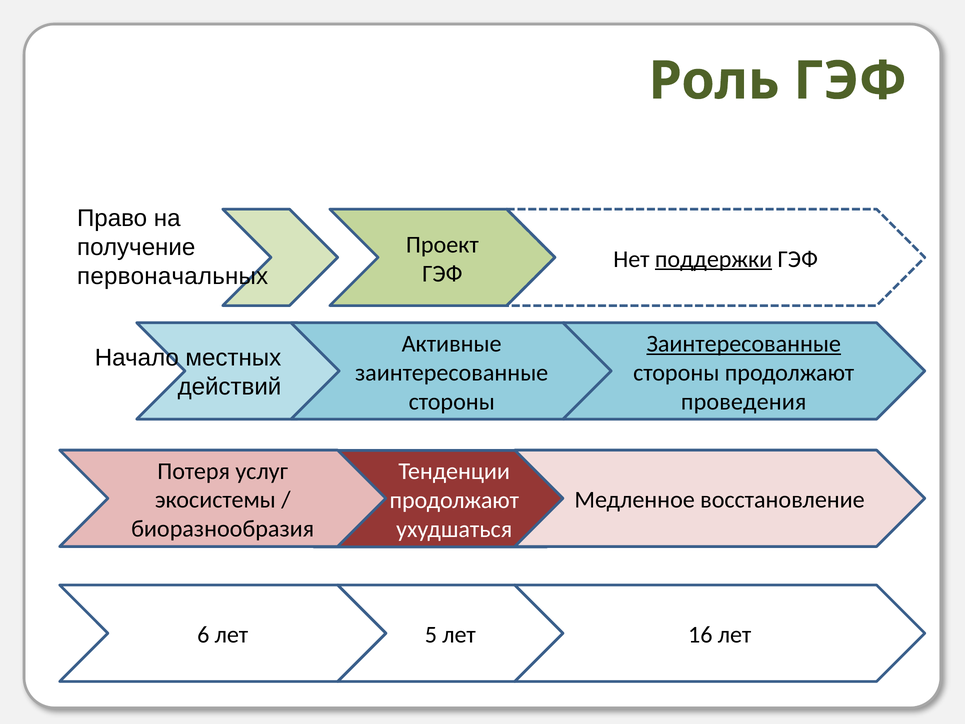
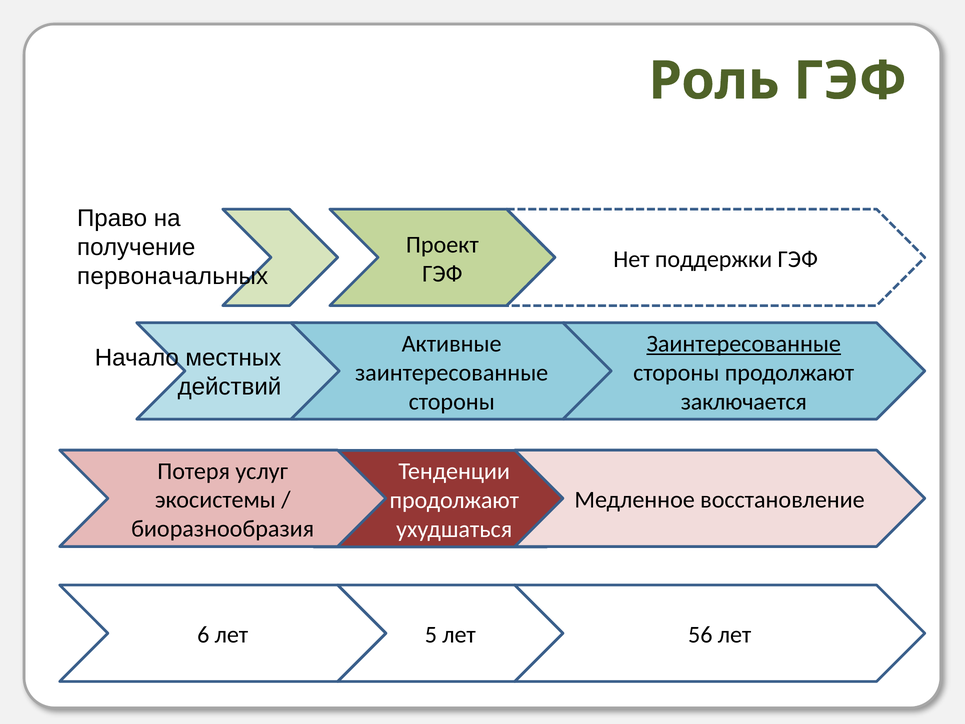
поддержки underline: present -> none
проведения: проведения -> заключается
16: 16 -> 56
